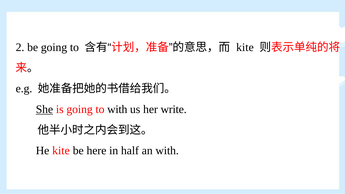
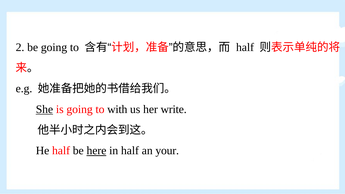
kite at (245, 47): kite -> half
He kite: kite -> half
here underline: none -> present
an with: with -> your
